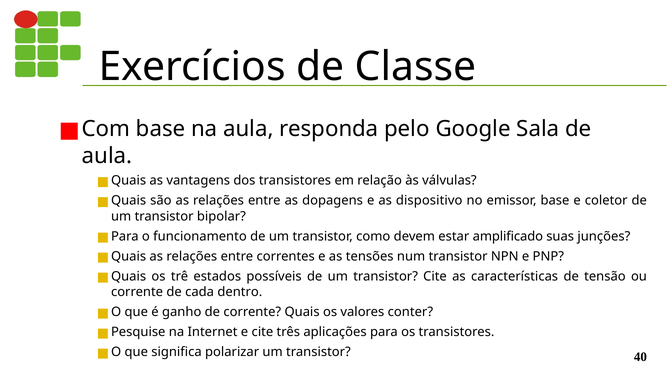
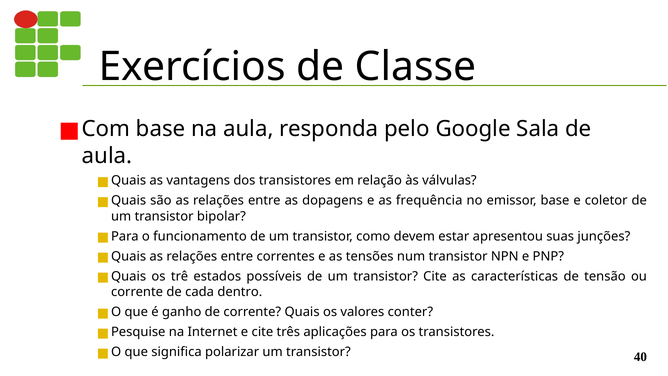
dispositivo: dispositivo -> frequência
amplificado: amplificado -> apresentou
